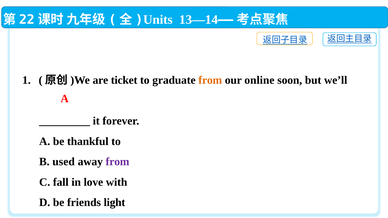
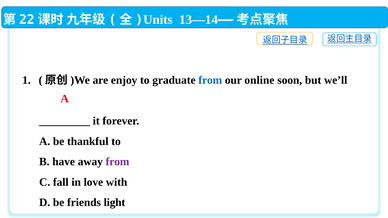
ticket: ticket -> enjoy
from at (210, 80) colour: orange -> blue
used: used -> have
